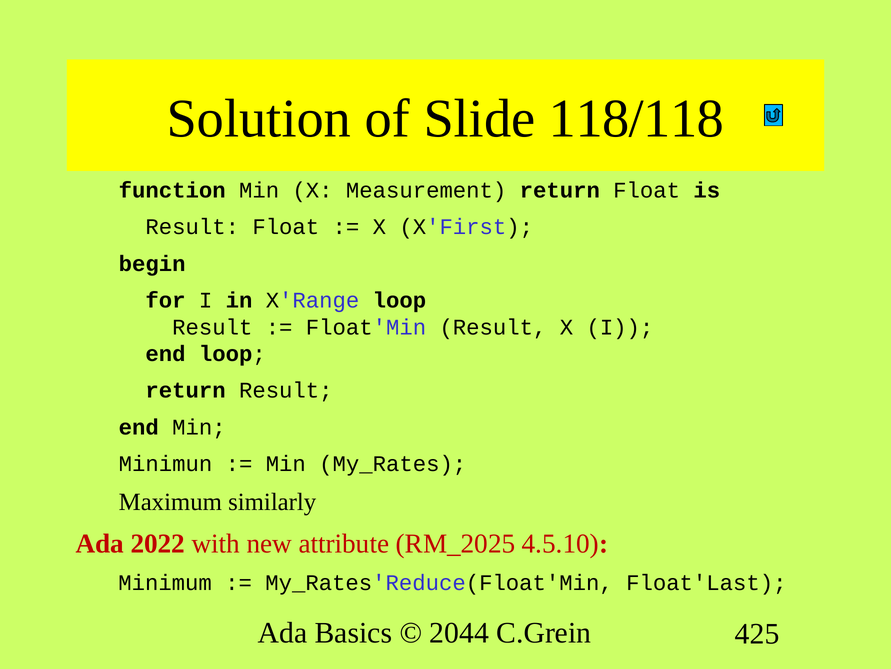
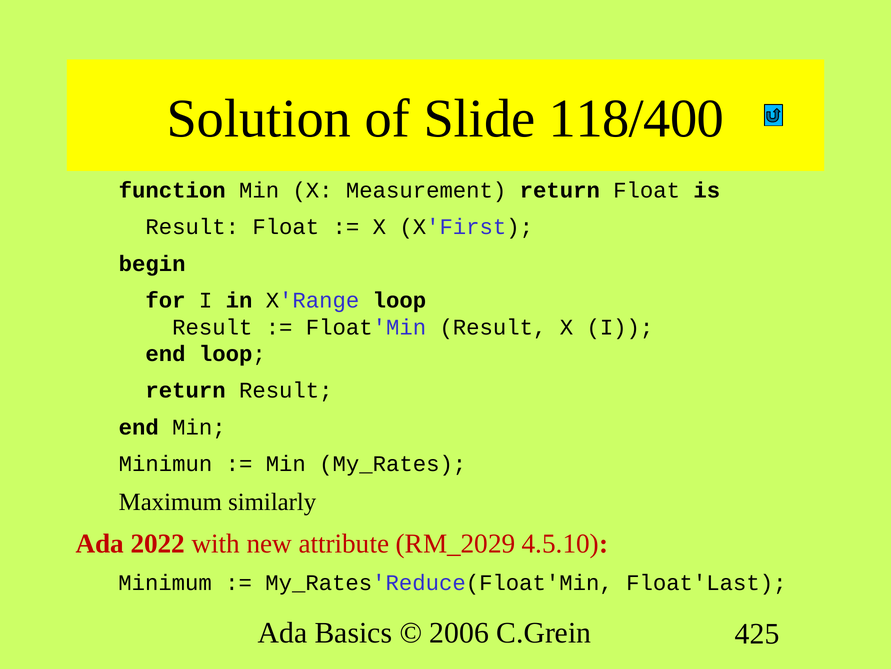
118/118: 118/118 -> 118/400
RM_2025: RM_2025 -> RM_2029
2044: 2044 -> 2006
